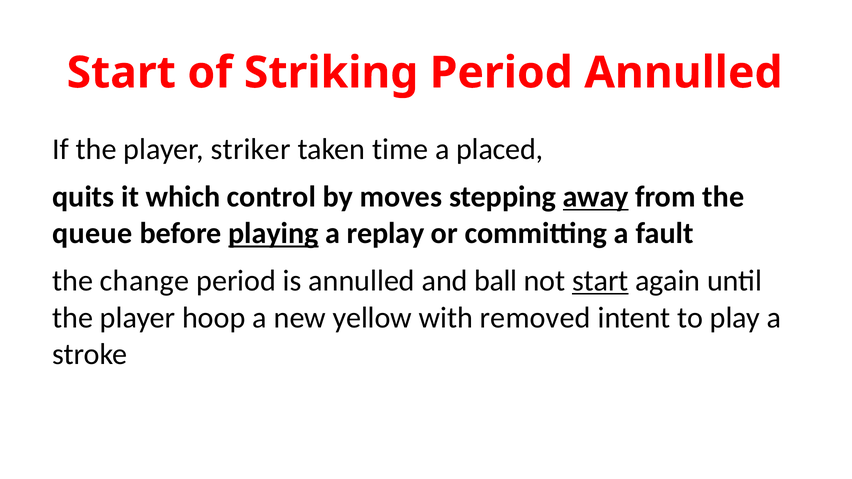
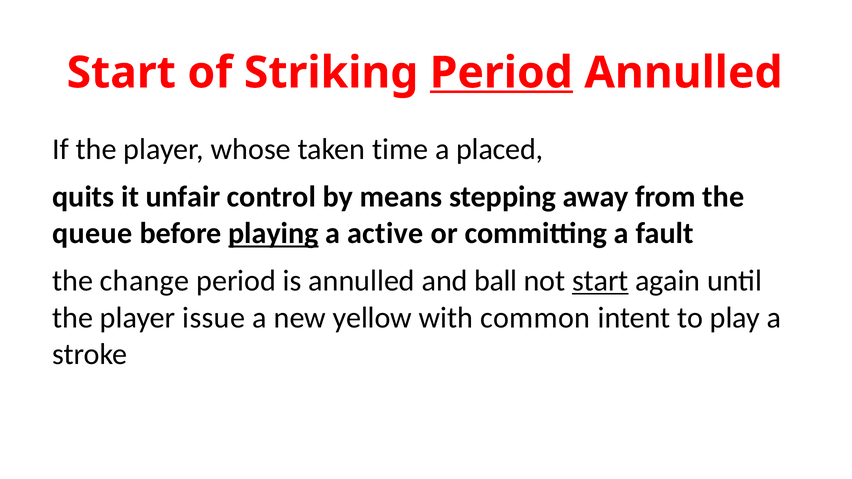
Period at (501, 73) underline: none -> present
striker: striker -> whose
which: which -> unfair
moves: moves -> means
away underline: present -> none
replay: replay -> active
hoop: hoop -> issue
removed: removed -> common
